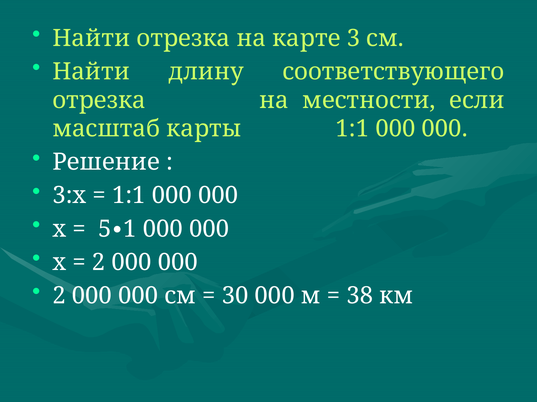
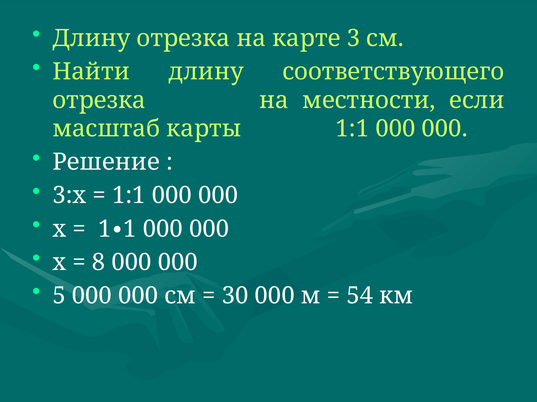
Найти at (91, 38): Найти -> Длину
5 at (105, 229): 5 -> 1
2 at (99, 263): 2 -> 8
2 at (59, 296): 2 -> 5
38: 38 -> 54
